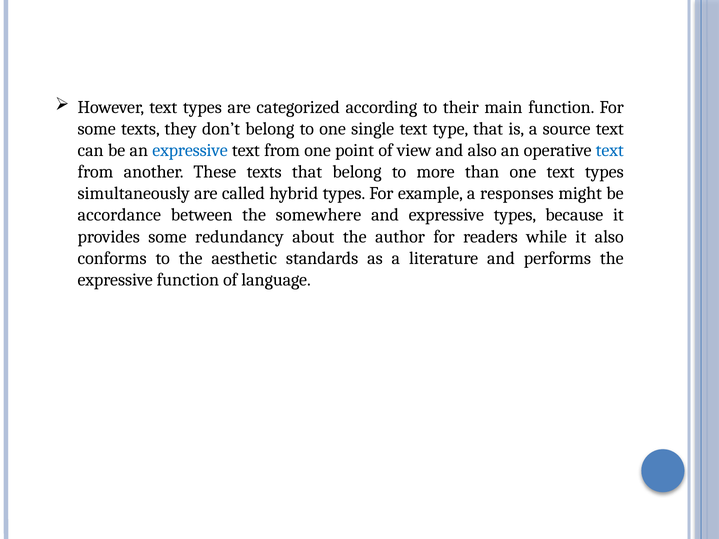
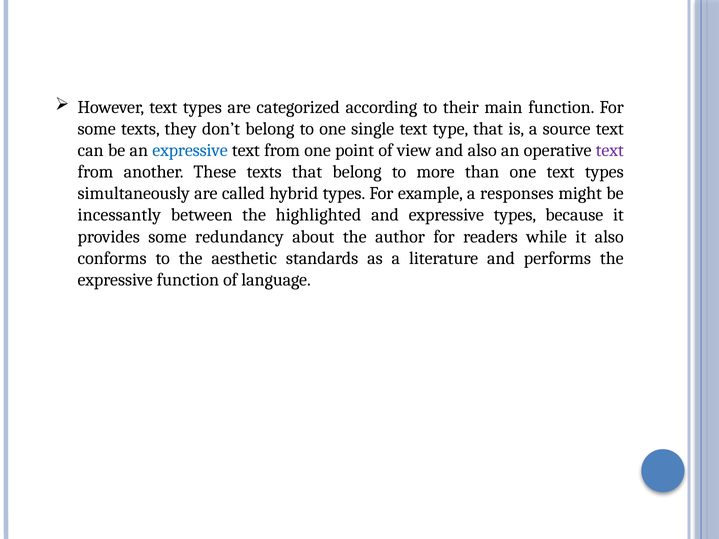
text at (610, 150) colour: blue -> purple
accordance: accordance -> incessantly
somewhere: somewhere -> highlighted
